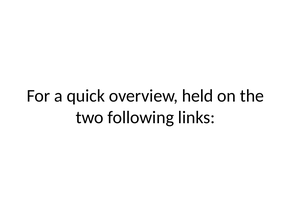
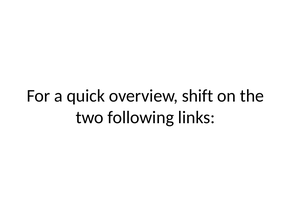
held: held -> shift
